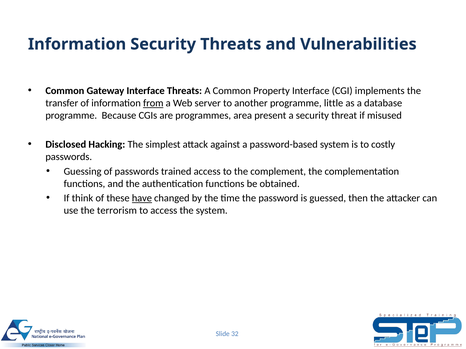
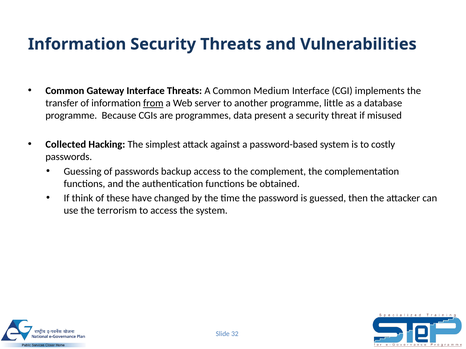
Property: Property -> Medium
area: area -> data
Disclosed: Disclosed -> Collected
trained: trained -> backup
have underline: present -> none
